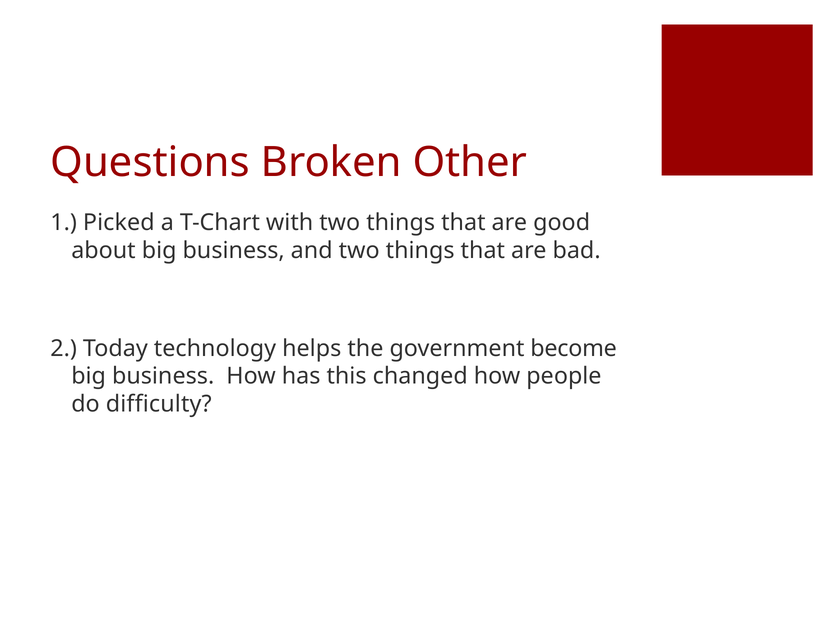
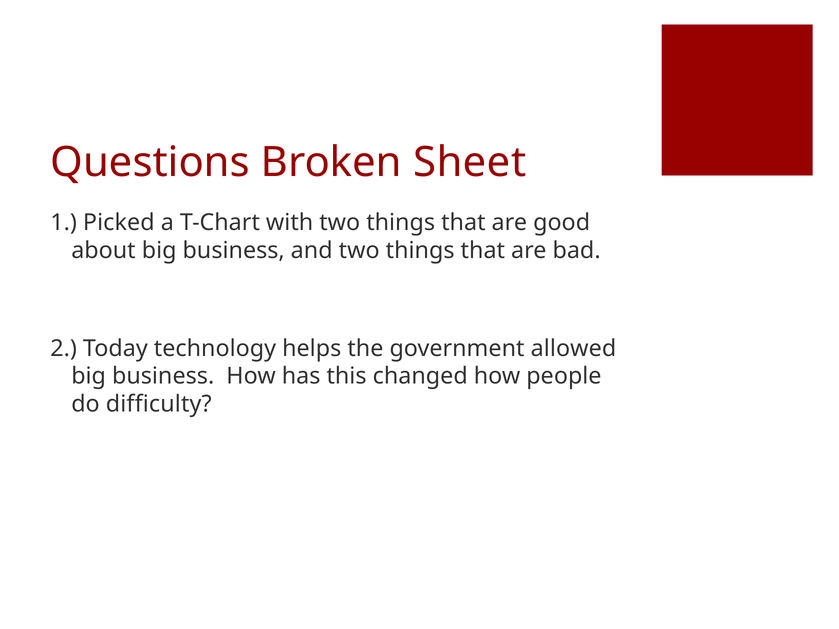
Other: Other -> Sheet
become: become -> allowed
